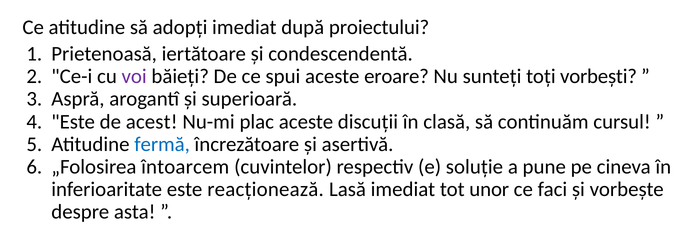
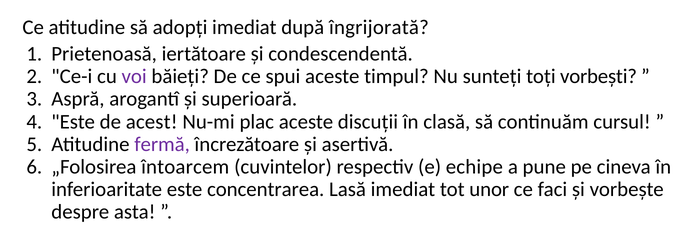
proiectului: proiectului -> îngrijorată
eroare: eroare -> timpul
fermă colour: blue -> purple
soluție: soluție -> echipe
reacționează: reacționează -> concentrarea
